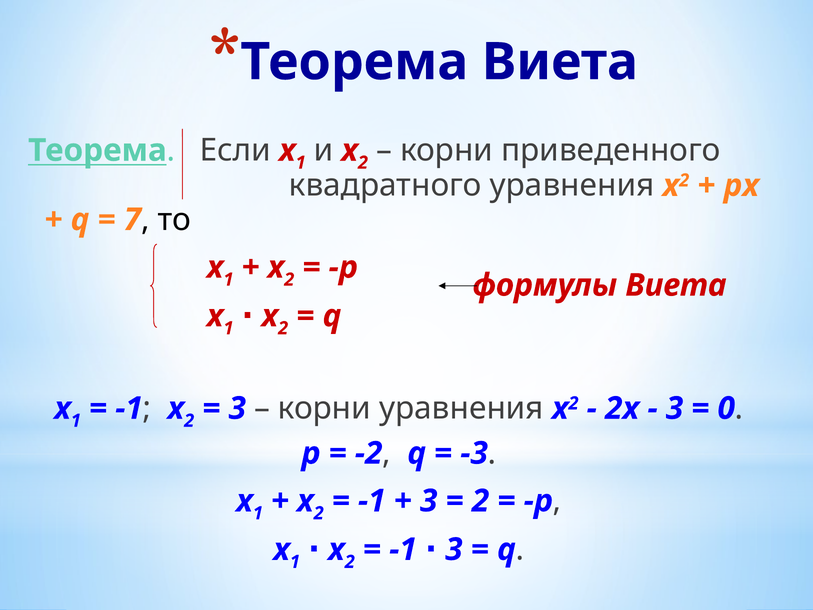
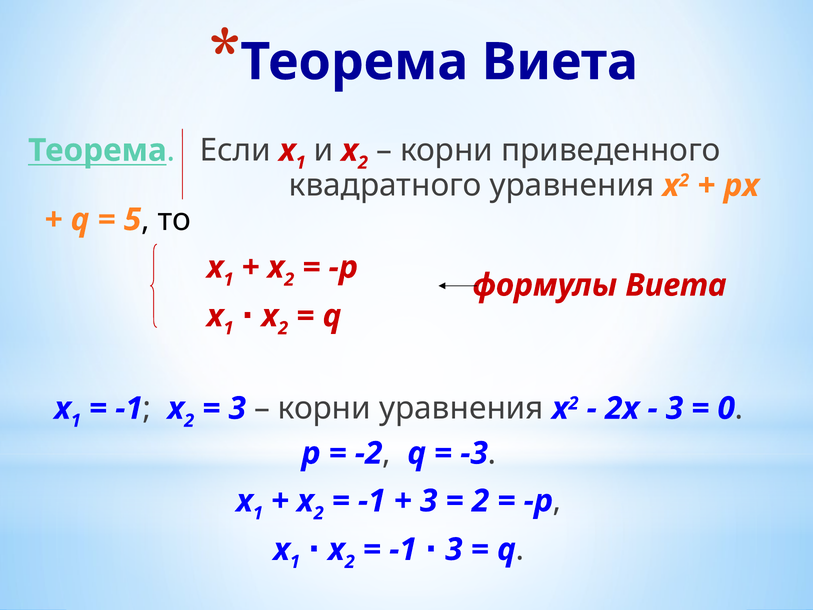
7: 7 -> 5
